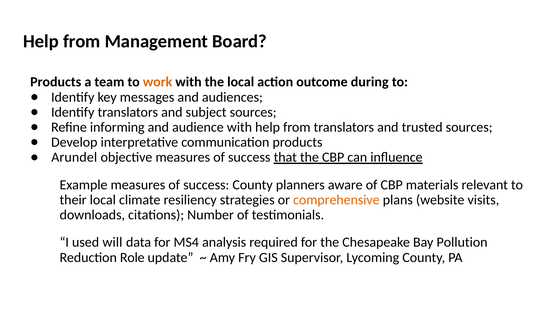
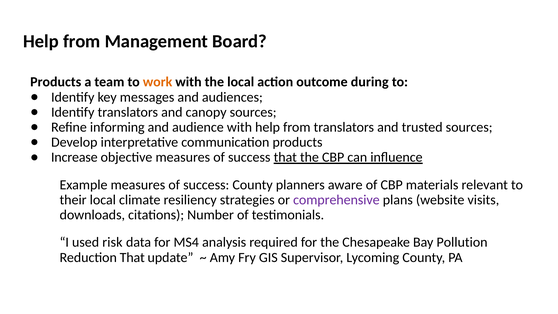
subject: subject -> canopy
Arundel: Arundel -> Increase
comprehensive colour: orange -> purple
will: will -> risk
Reduction Role: Role -> That
